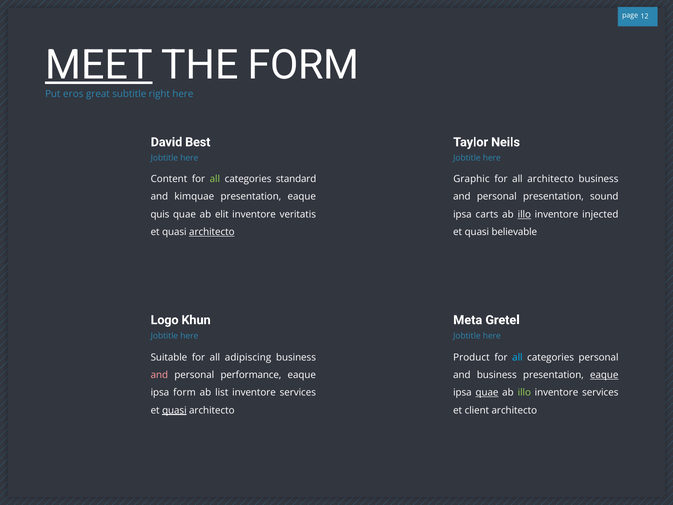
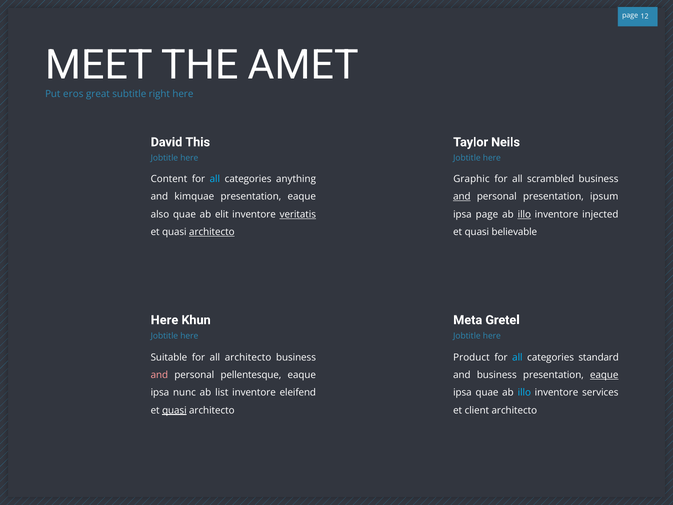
MEET underline: present -> none
THE FORM: FORM -> AMET
Best: Best -> This
all at (215, 179) colour: light green -> light blue
standard: standard -> anything
all architecto: architecto -> scrambled
and at (462, 197) underline: none -> present
sound: sound -> ipsum
quis: quis -> also
veritatis underline: none -> present
ipsa carts: carts -> page
Logo at (165, 320): Logo -> Here
all adipiscing: adipiscing -> architecto
categories personal: personal -> standard
performance: performance -> pellentesque
ipsa form: form -> nunc
services at (298, 392): services -> eleifend
quae at (487, 392) underline: present -> none
illo at (524, 392) colour: light green -> light blue
